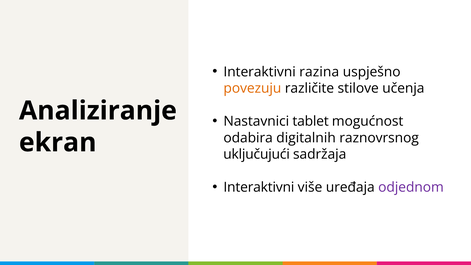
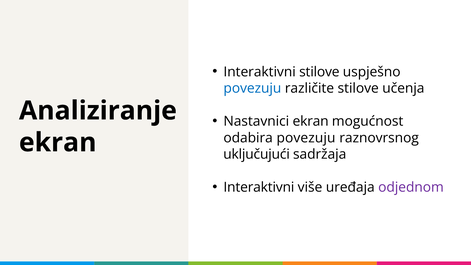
Interaktivni razina: razina -> stilove
povezuju at (252, 88) colour: orange -> blue
Nastavnici tablet: tablet -> ekran
odabira digitalnih: digitalnih -> povezuju
